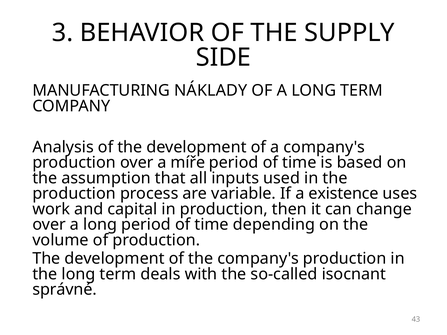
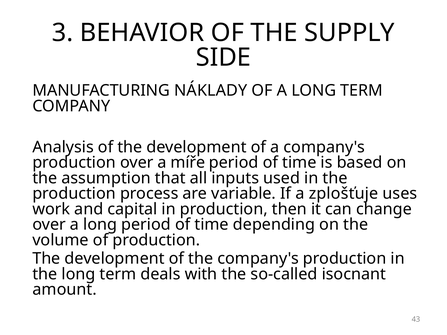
existence: existence -> zplošťuje
správné: správné -> amount
